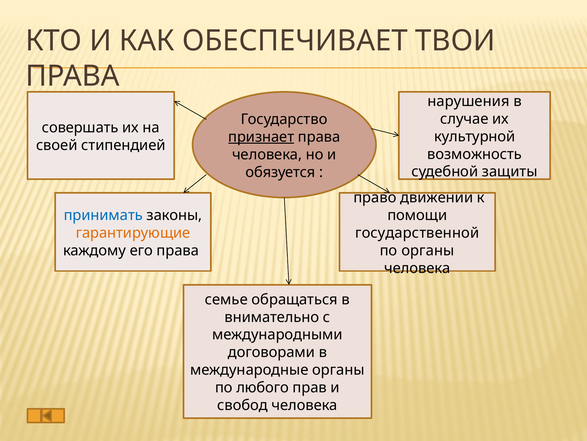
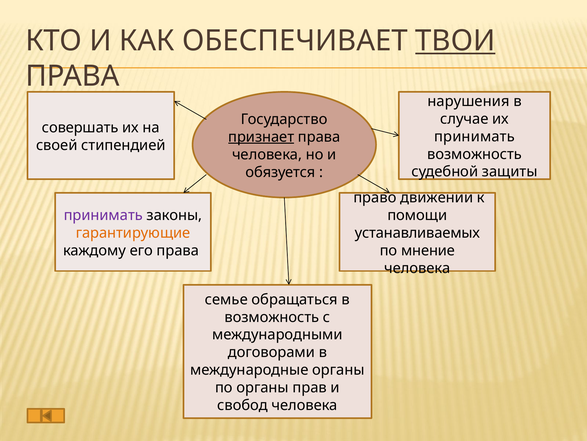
ТВОИ underline: none -> present
культурной at (475, 136): культурной -> принимать
принимать at (103, 215) colour: blue -> purple
государственной: государственной -> устанавливаемых
по органы: органы -> мнение
внимательно at (272, 317): внимательно -> возможность
по любого: любого -> органы
